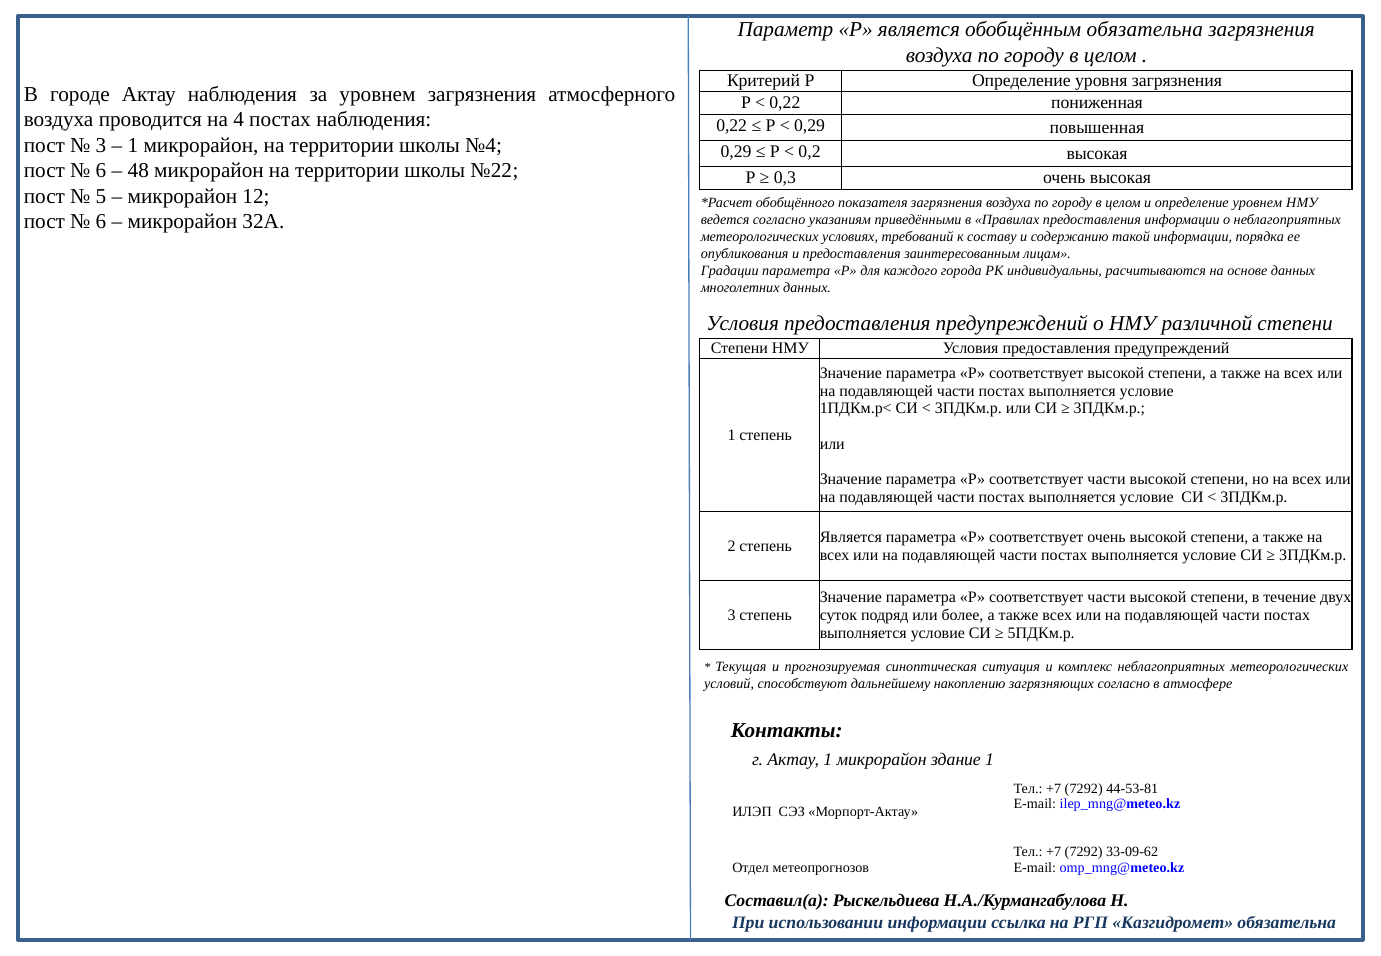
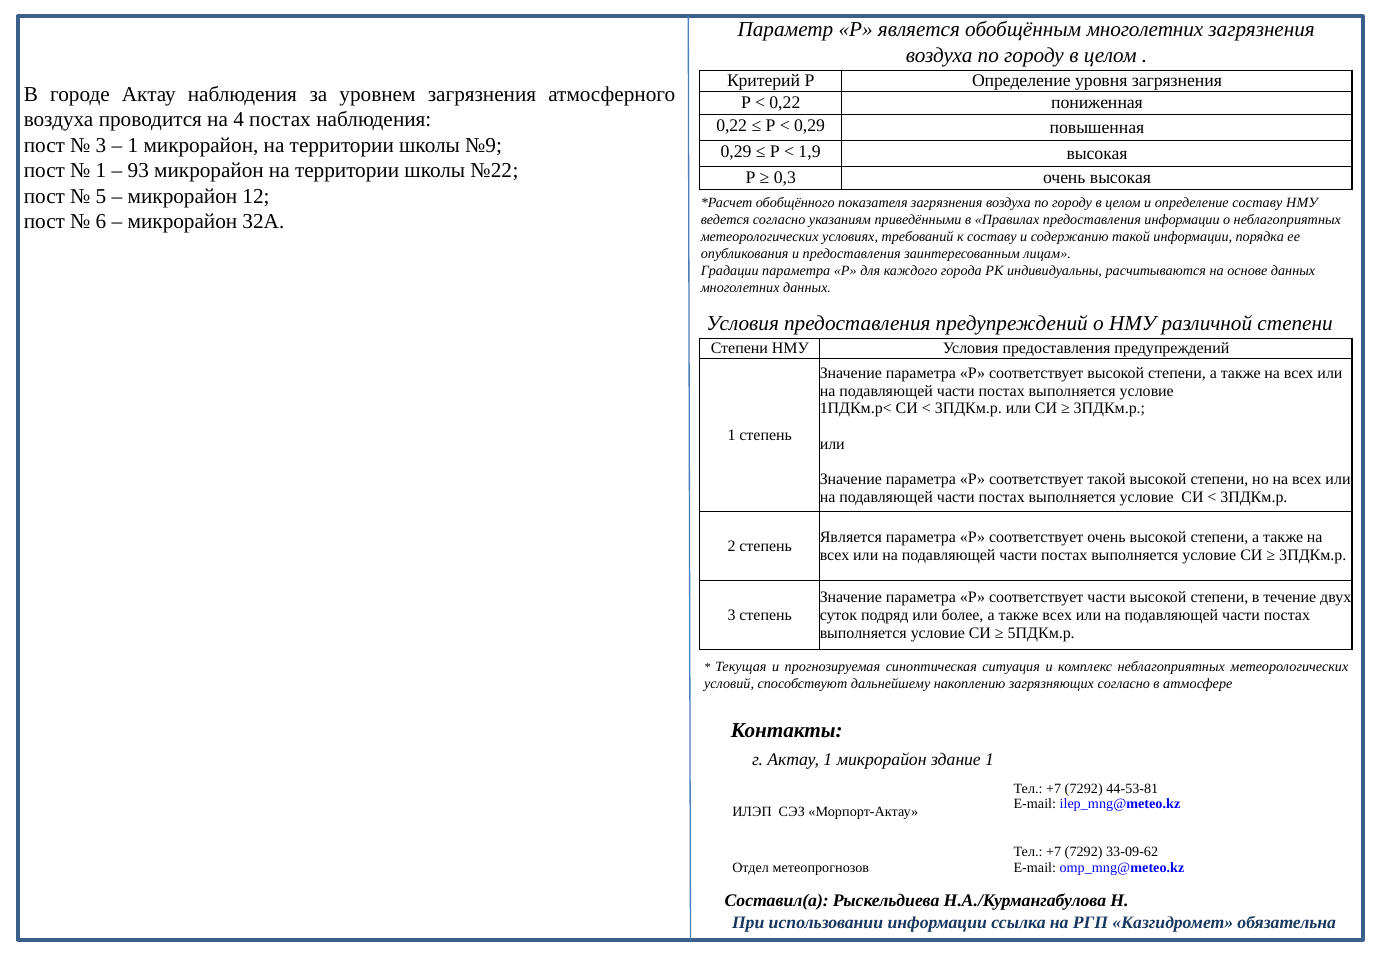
обобщённым обязательна: обязательна -> многолетних
№4: №4 -> №9
0,2: 0,2 -> 1,9
6 at (101, 171): 6 -> 1
48: 48 -> 93
определение уровнем: уровнем -> составу
части at (1107, 479): части -> такой
